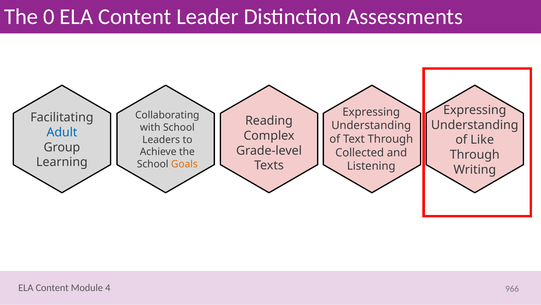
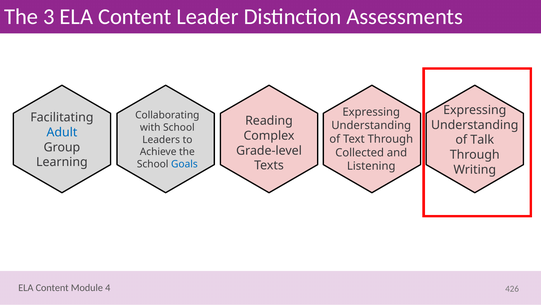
0: 0 -> 3
Like: Like -> Talk
Goals colour: orange -> blue
966: 966 -> 426
